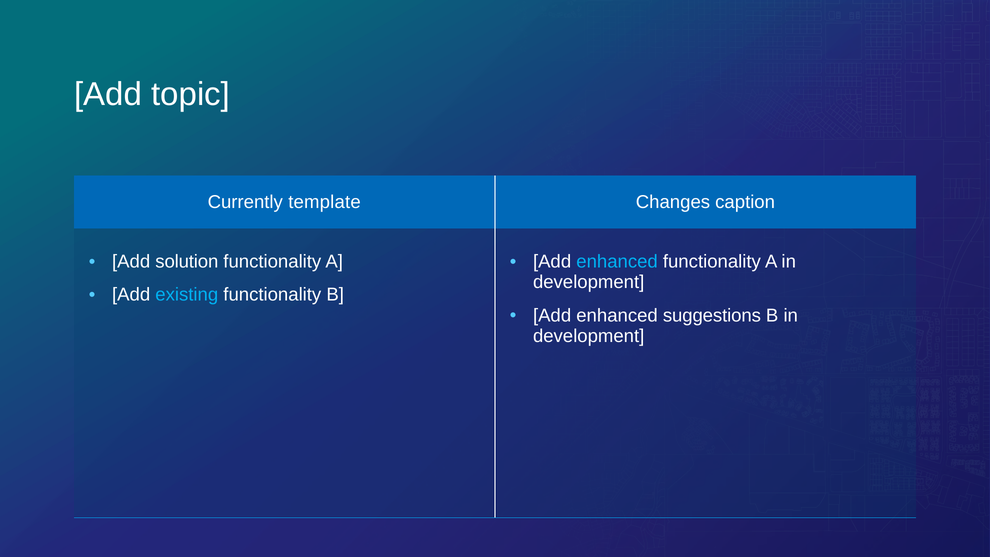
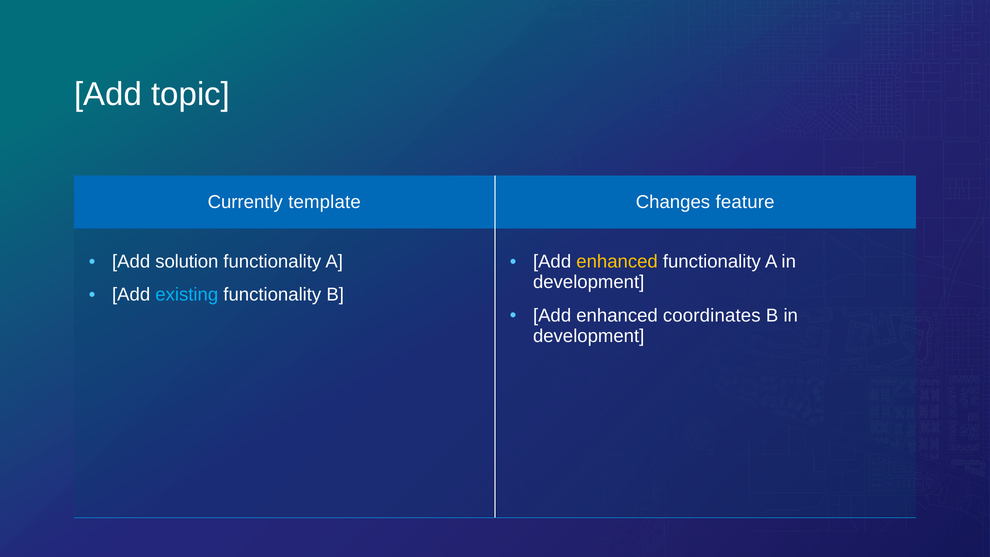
caption: caption -> feature
enhanced at (617, 261) colour: light blue -> yellow
suggestions: suggestions -> coordinates
